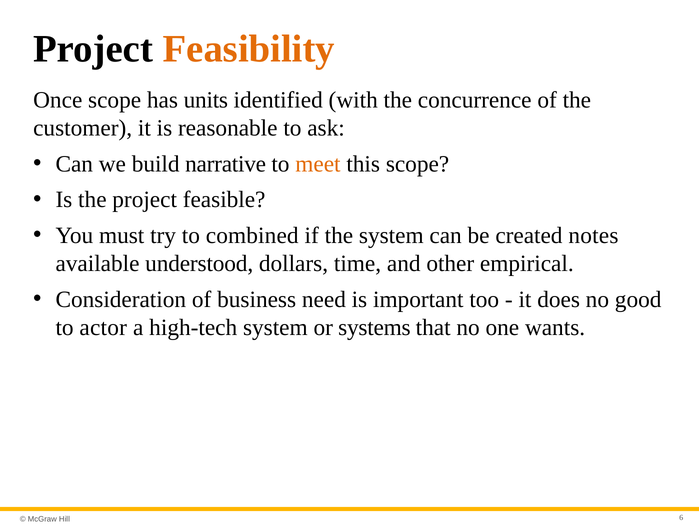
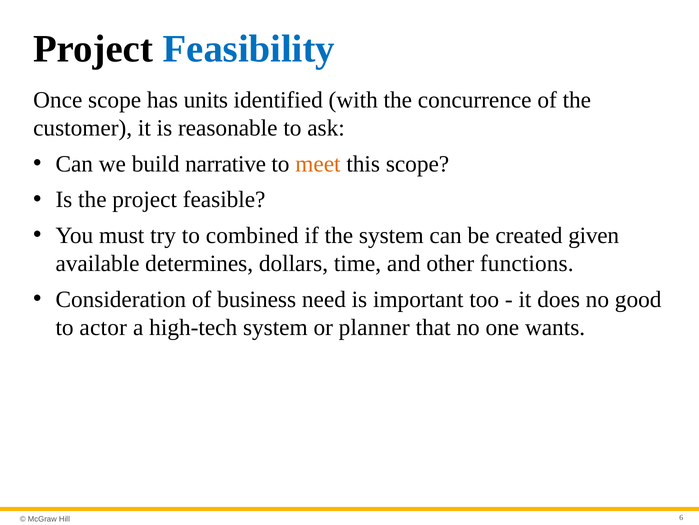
Feasibility colour: orange -> blue
notes: notes -> given
understood: understood -> determines
empirical: empirical -> functions
systems: systems -> planner
